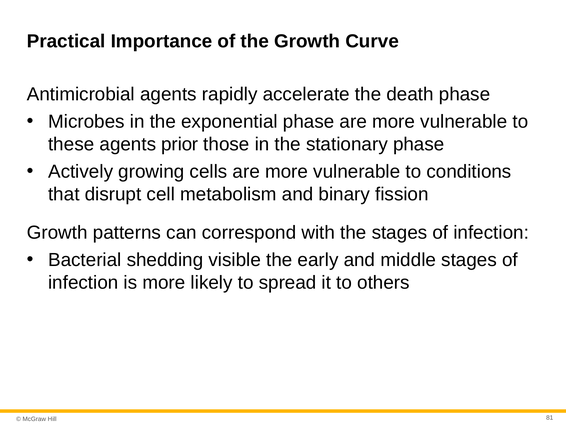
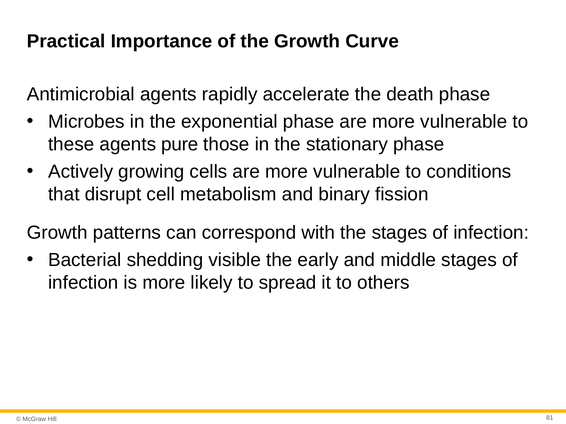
prior: prior -> pure
